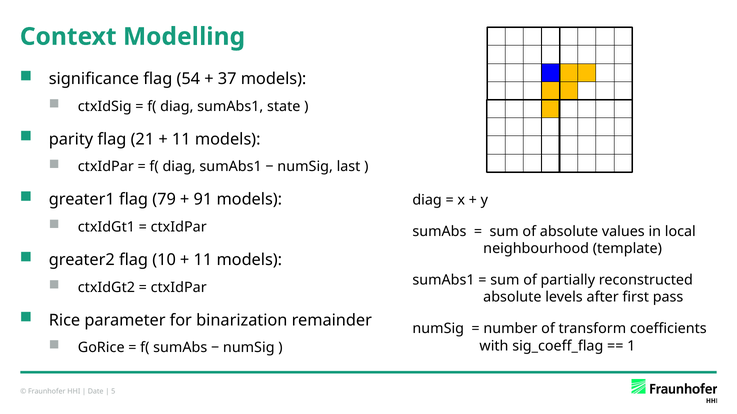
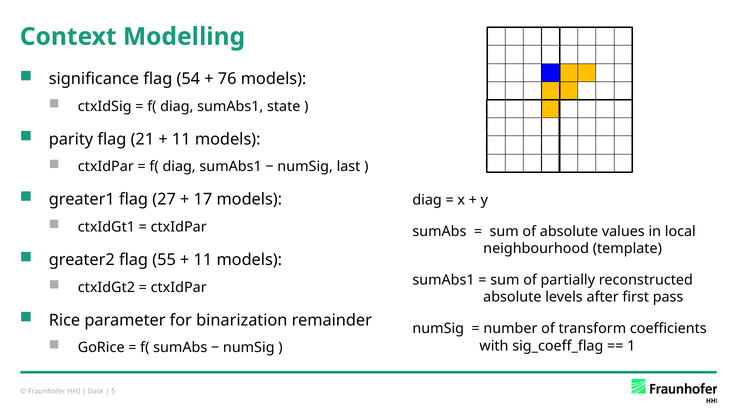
37: 37 -> 76
79: 79 -> 27
91: 91 -> 17
10: 10 -> 55
